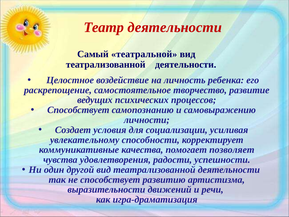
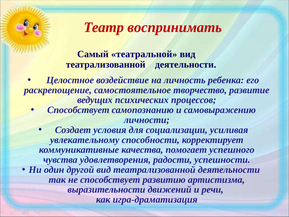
Театр деятельности: деятельности -> воспринимать
позволяет: позволяет -> успешного
